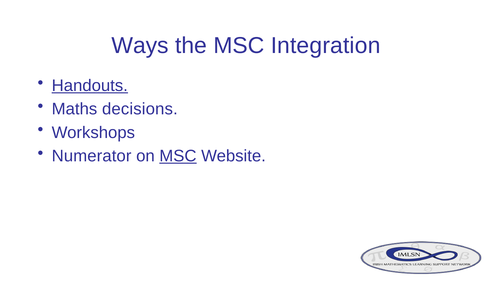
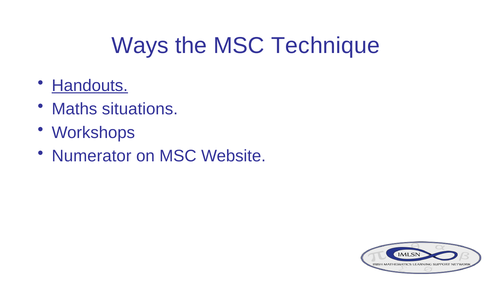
Integration: Integration -> Technique
decisions: decisions -> situations
MSC at (178, 156) underline: present -> none
